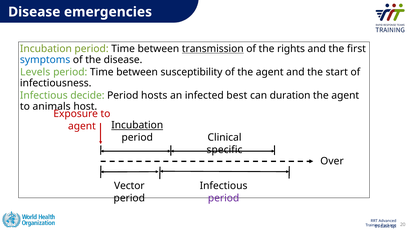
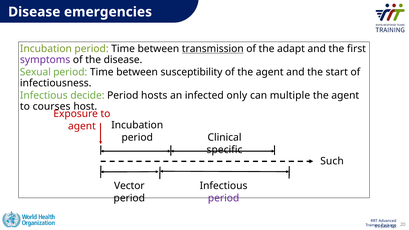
rights: rights -> adapt
symptoms colour: blue -> purple
Levels: Levels -> Sexual
best: best -> only
duration: duration -> multiple
animals: animals -> courses
Incubation at (137, 125) underline: present -> none
Over: Over -> Such
